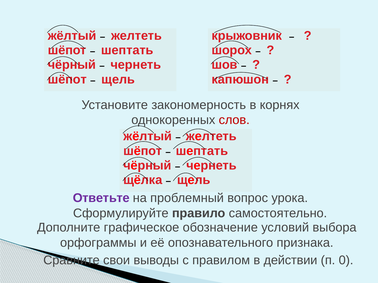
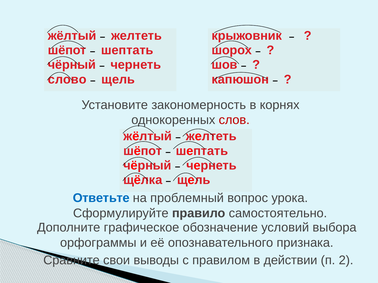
шёпот at (67, 80): шёпот -> слово
Ответьте colour: purple -> blue
0: 0 -> 2
